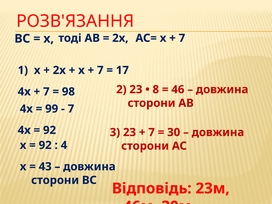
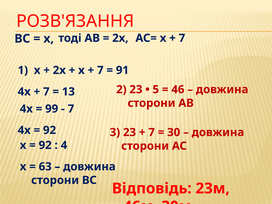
17: 17 -> 91
8: 8 -> 5
98: 98 -> 13
43: 43 -> 63
